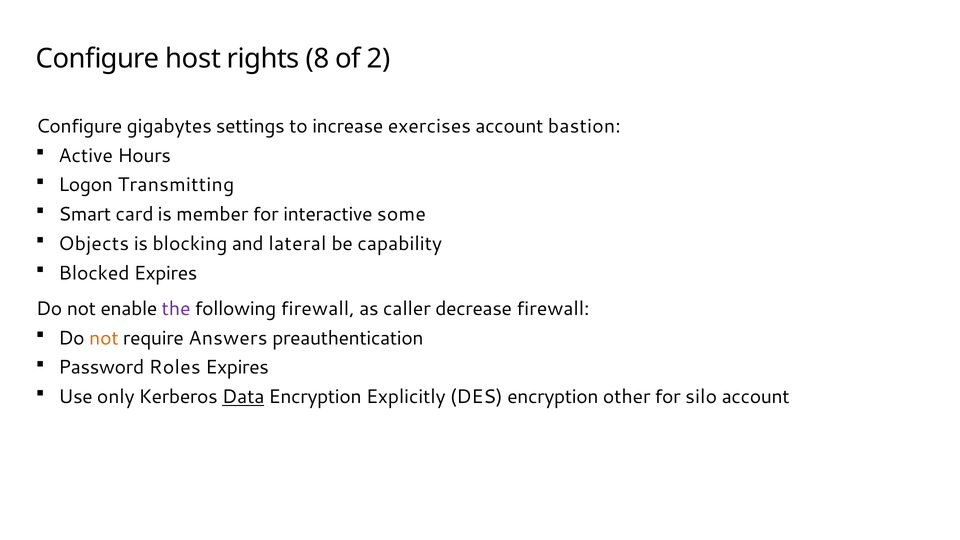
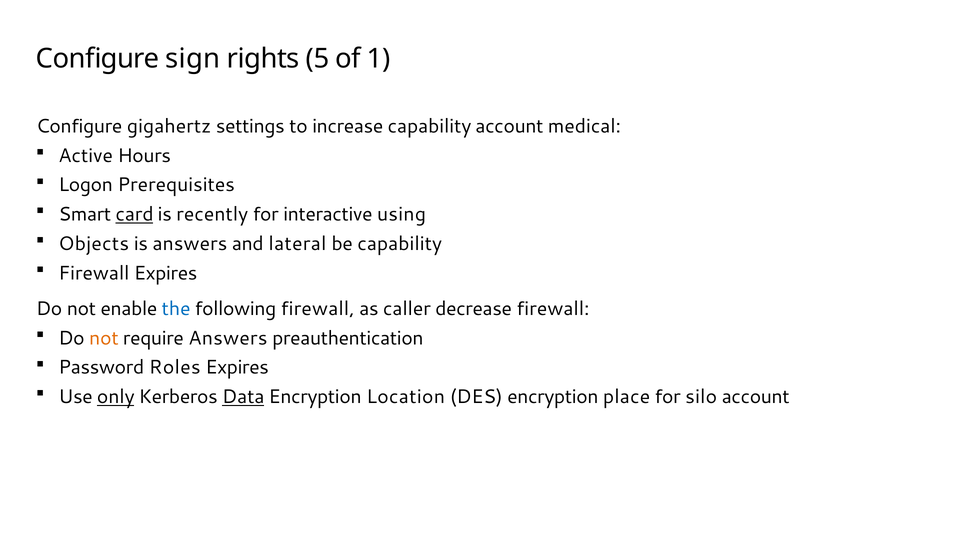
host: host -> sign
8: 8 -> 5
2: 2 -> 1
gigabytes: gigabytes -> gigahertz
increase exercises: exercises -> capability
bastion: bastion -> medical
Transmitting: Transmitting -> Prerequisites
card underline: none -> present
member: member -> recently
some: some -> using
is blocking: blocking -> answers
Blocked at (94, 273): Blocked -> Firewall
the colour: purple -> blue
only underline: none -> present
Explicitly: Explicitly -> Location
other: other -> place
